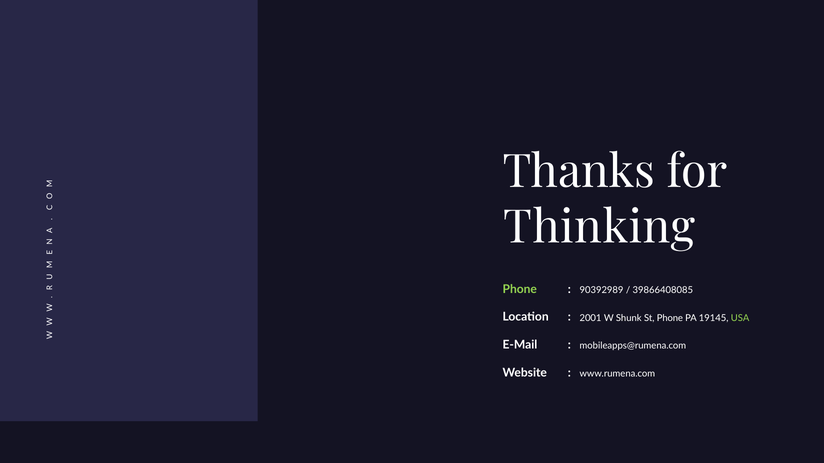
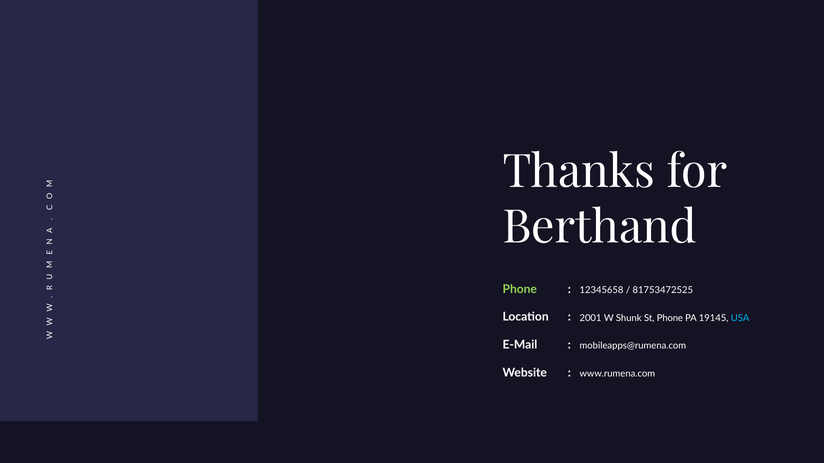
Thinking: Thinking -> Berthand
90392989: 90392989 -> 12345658
39866408085: 39866408085 -> 81753472525
USA colour: light green -> light blue
